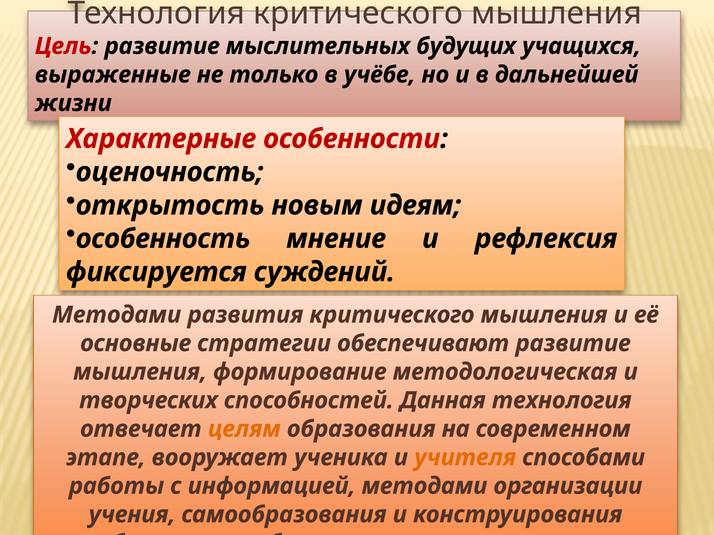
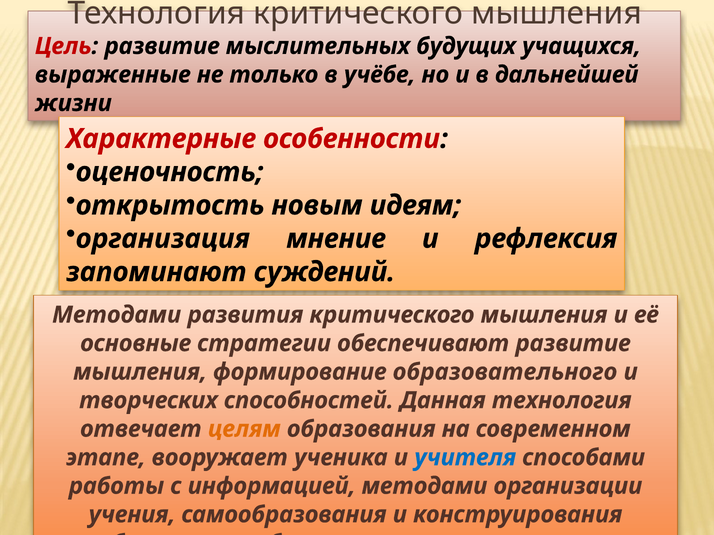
особенность: особенность -> организация
фиксируется: фиксируется -> запоминают
формирование методологическая: методологическая -> образовательного
учителя colour: orange -> blue
